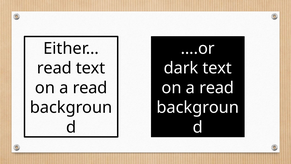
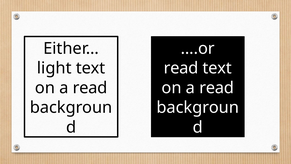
read at (54, 68): read -> light
dark at (181, 68): dark -> read
